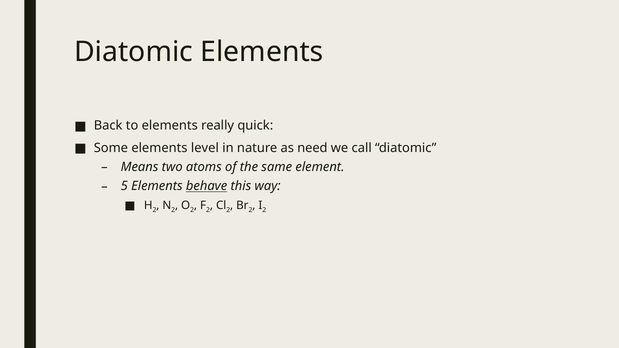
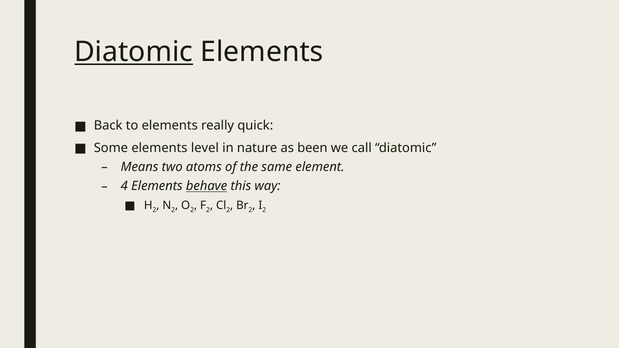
Diatomic at (134, 52) underline: none -> present
need: need -> been
5: 5 -> 4
